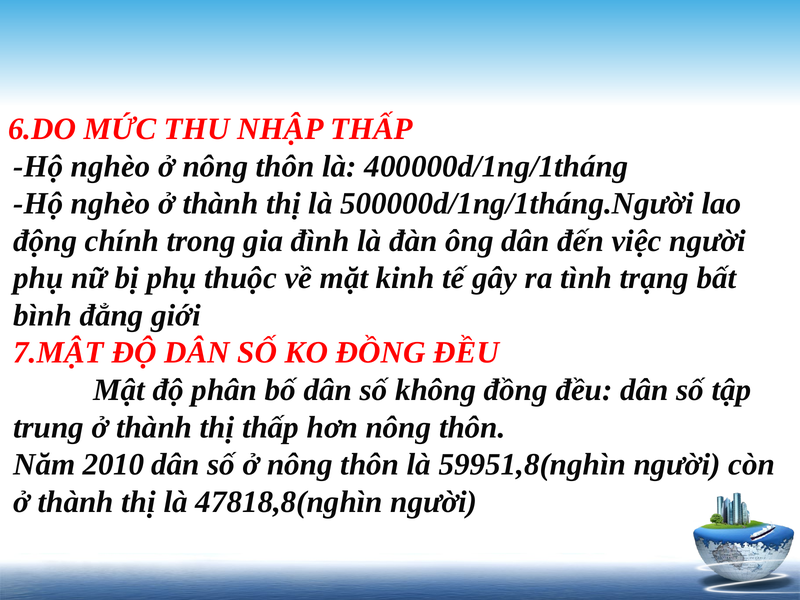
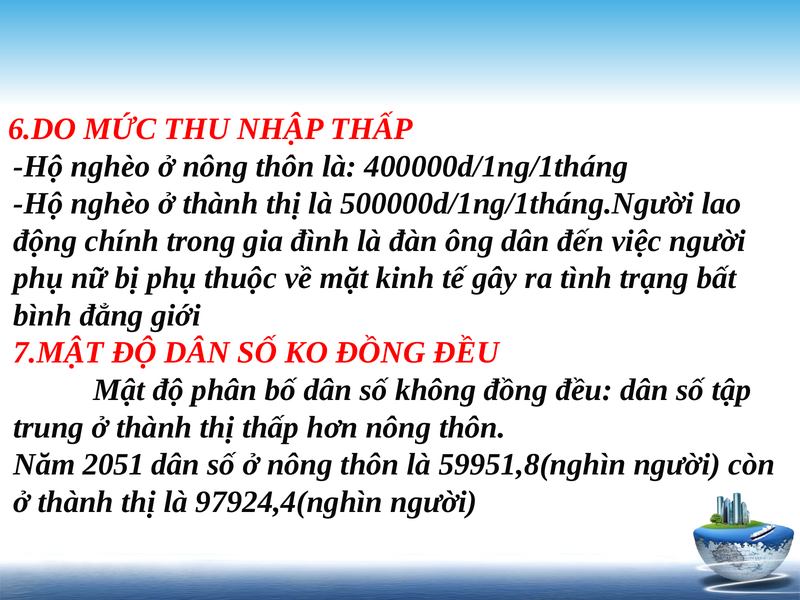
2010: 2010 -> 2051
47818,8(nghìn: 47818,8(nghìn -> 97924,4(nghìn
